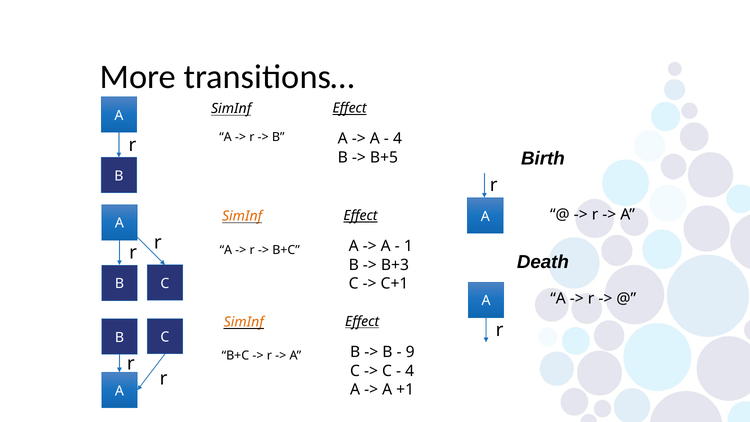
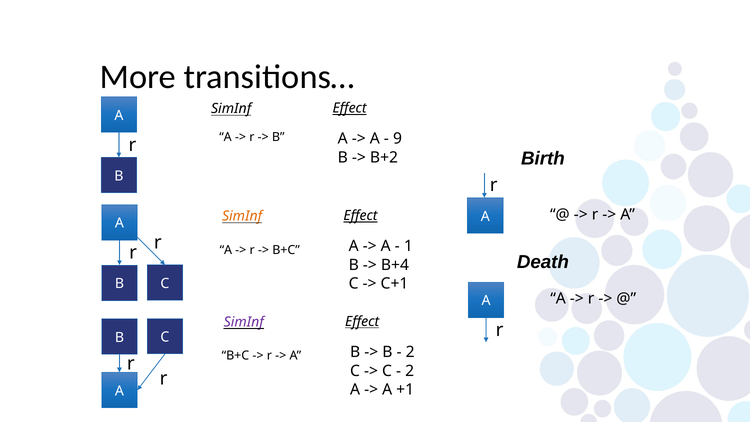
4 at (397, 139): 4 -> 9
B+5: B+5 -> B+2
B+3: B+3 -> B+4
SimInf at (244, 322) colour: orange -> purple
9 at (410, 352): 9 -> 2
4 at (410, 371): 4 -> 2
